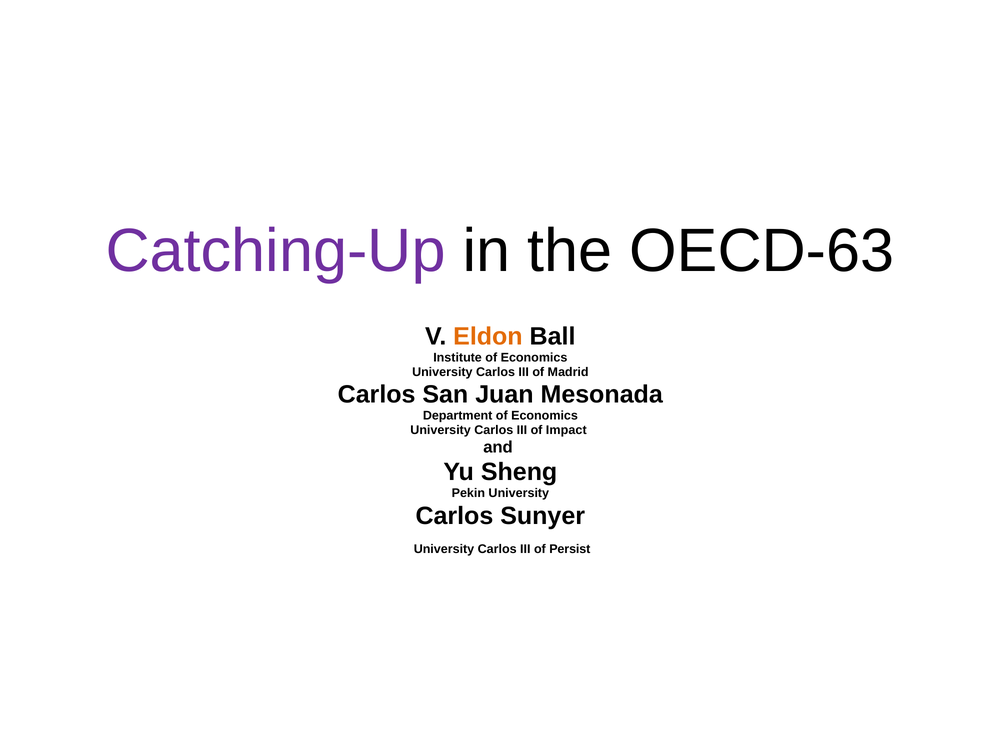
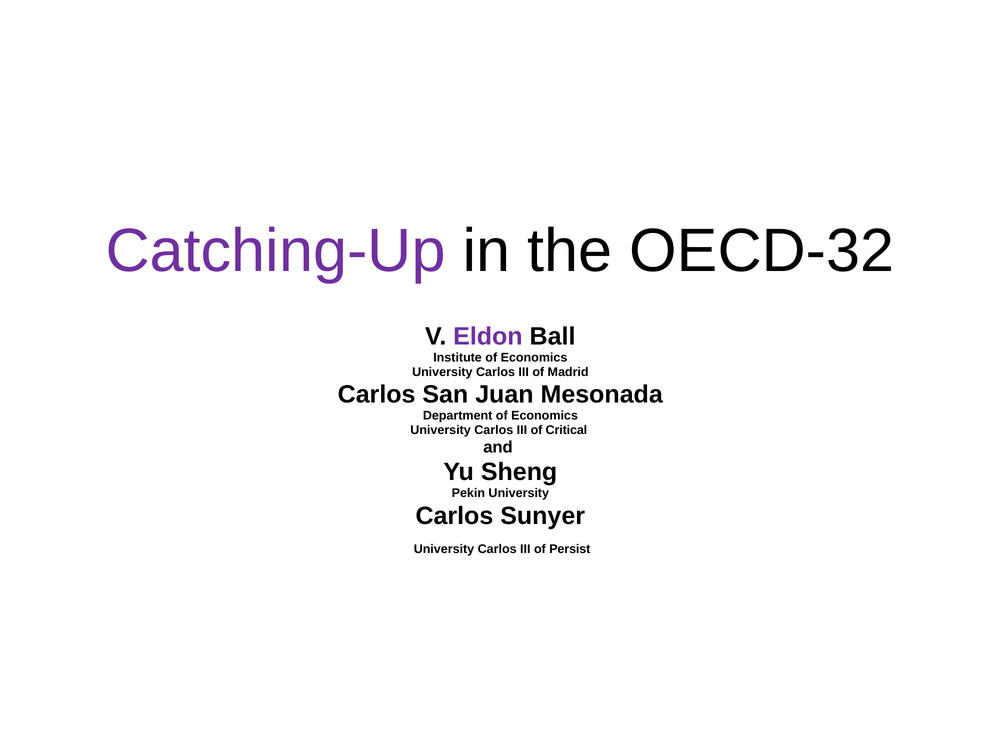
OECD-63: OECD-63 -> OECD-32
Eldon colour: orange -> purple
Impact: Impact -> Critical
